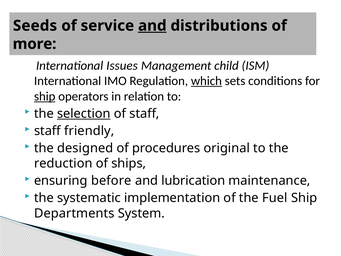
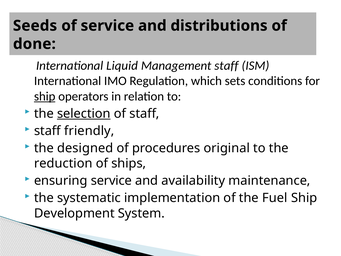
and at (152, 26) underline: present -> none
more: more -> done
Issues: Issues -> Liquid
Management child: child -> staff
which underline: present -> none
ensuring before: before -> service
lubrication: lubrication -> availability
Departments: Departments -> Development
